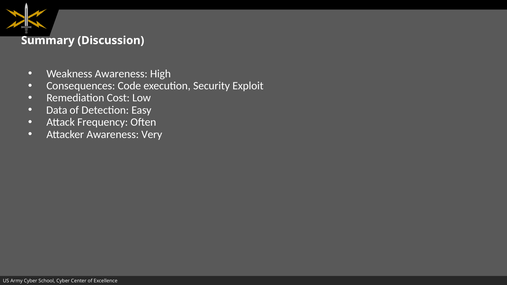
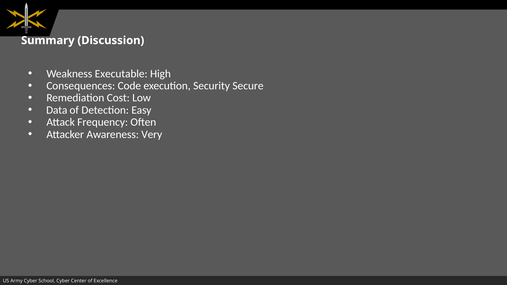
Weakness Awareness: Awareness -> Executable
Exploit: Exploit -> Secure
